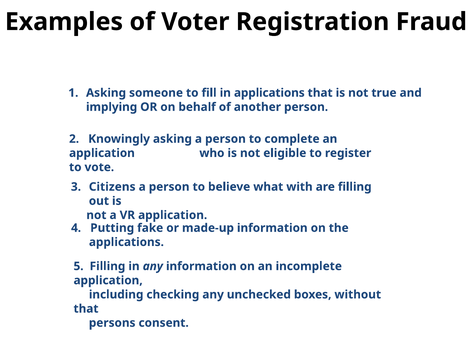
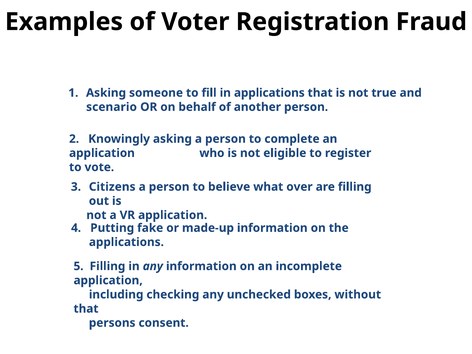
implying: implying -> scenario
with: with -> over
